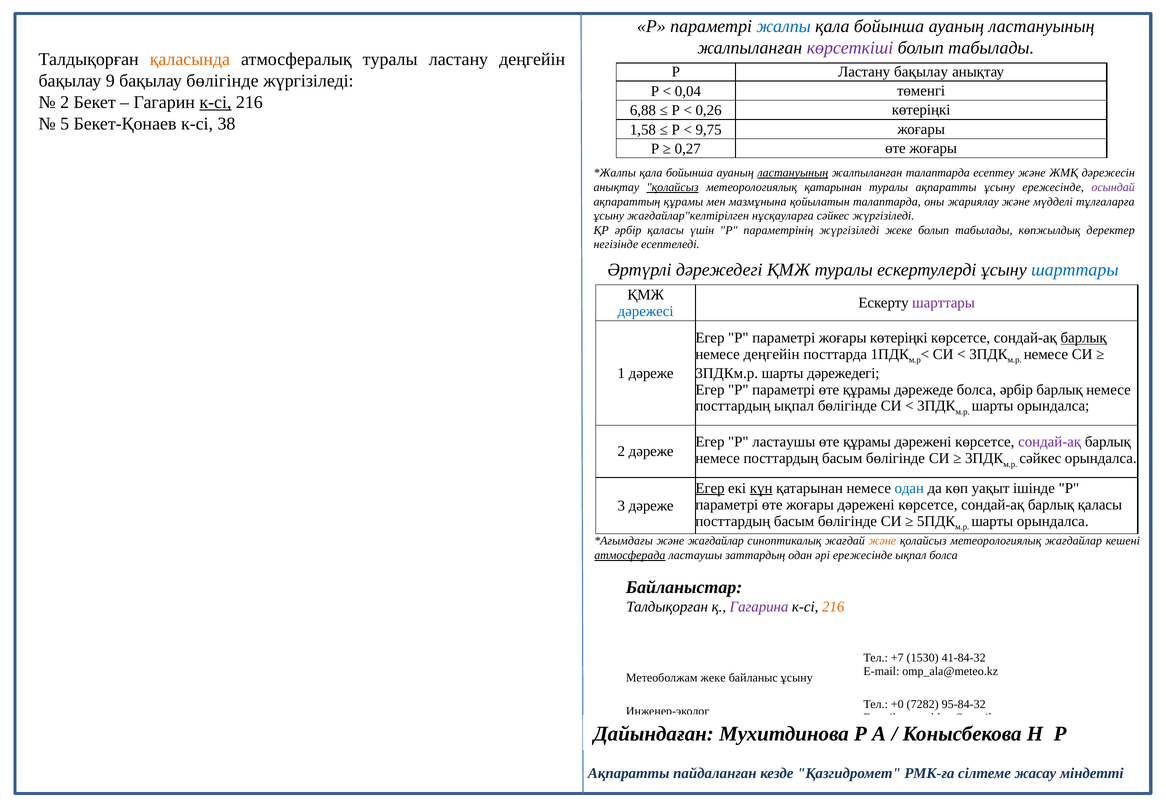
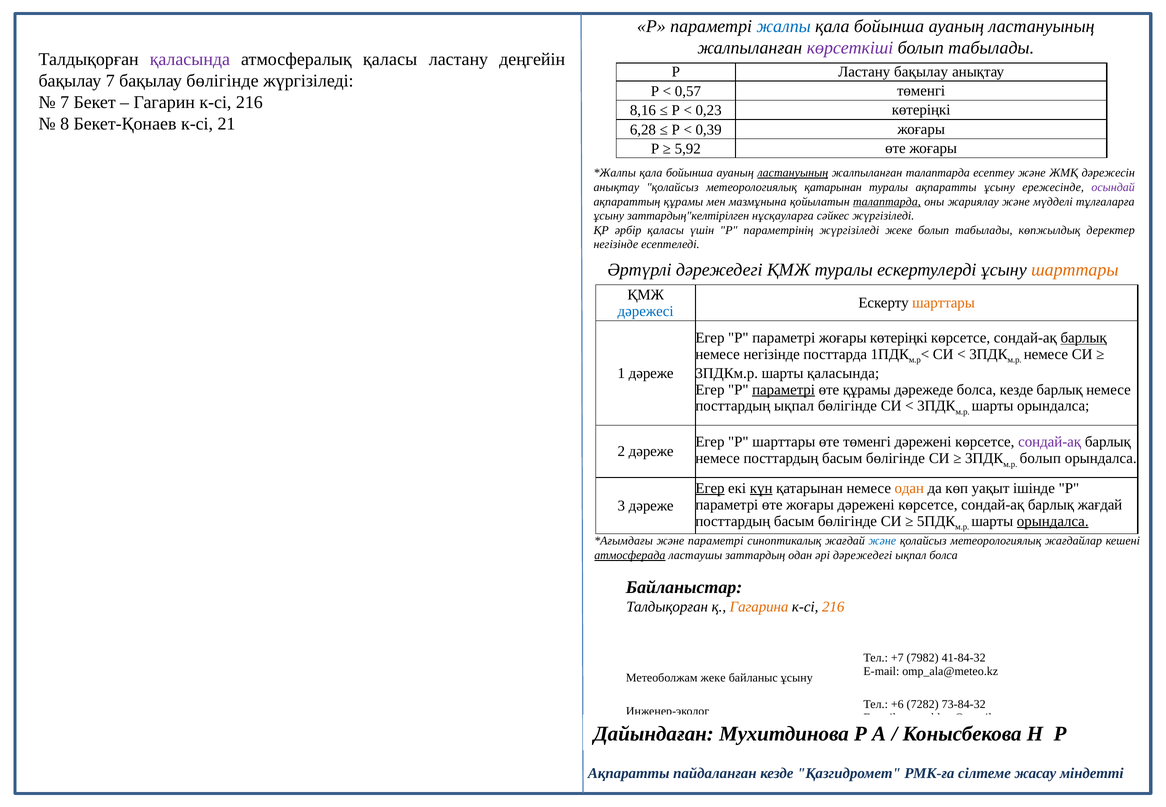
қаласында at (190, 59) colour: orange -> purple
атмосфералық туралы: туралы -> қаласы
бақылау 9: 9 -> 7
0,04: 0,04 -> 0,57
2 at (65, 102): 2 -> 7
к-сі at (215, 102) underline: present -> none
6,88: 6,88 -> 8,16
0,26: 0,26 -> 0,23
5: 5 -> 8
38: 38 -> 21
1,58: 1,58 -> 6,28
9,75: 9,75 -> 0,39
0,27: 0,27 -> 5,92
қолайсыз at (673, 187) underline: present -> none
талаптарда at (887, 202) underline: none -> present
жағдайлар"келтірілген: жағдайлар"келтірілген -> заттардың"келтірілген
шарттары at (1075, 270) colour: blue -> orange
шарттары at (944, 303) colour: purple -> orange
немесе деңгейін: деңгейін -> негізінде
шарты дәрежедегі: дәрежедегі -> қаласында
параметрі at (784, 390) underline: none -> present
болса әрбір: әрбір -> кезде
Р ластаушы: ластаушы -> шарттары
құрамы at (867, 442): құрамы -> төменгі
сәйкес at (1040, 459): сәйкес -> болып
одан at (909, 488) colour: blue -> orange
барлық қаласы: қаласы -> жағдай
орындалса at (1053, 521) underline: none -> present
және жағдайлар: жағдайлар -> параметрі
және at (882, 541) colour: orange -> blue
әрі ережесінде: ережесінде -> дәрежедегі
Гагарина colour: purple -> orange
1530: 1530 -> 7982
+0: +0 -> +6
95-84-32: 95-84-32 -> 73-84-32
